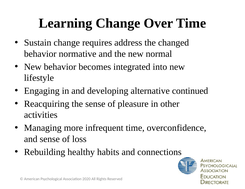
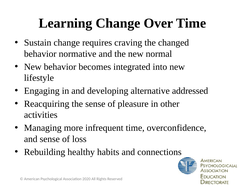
address: address -> craving
continued: continued -> addressed
